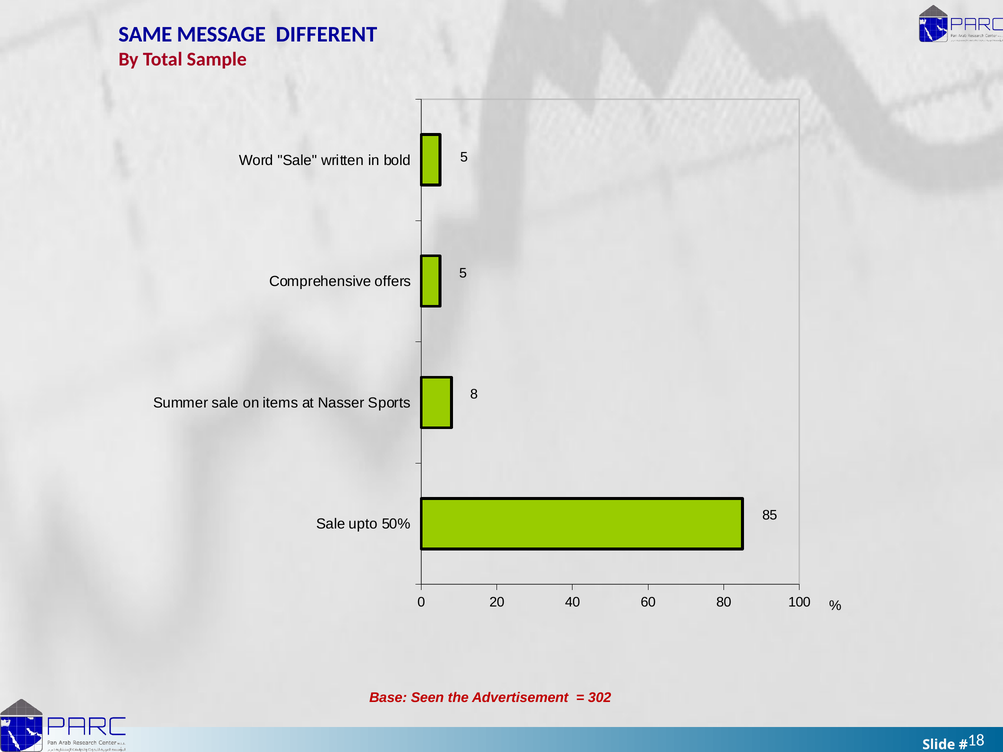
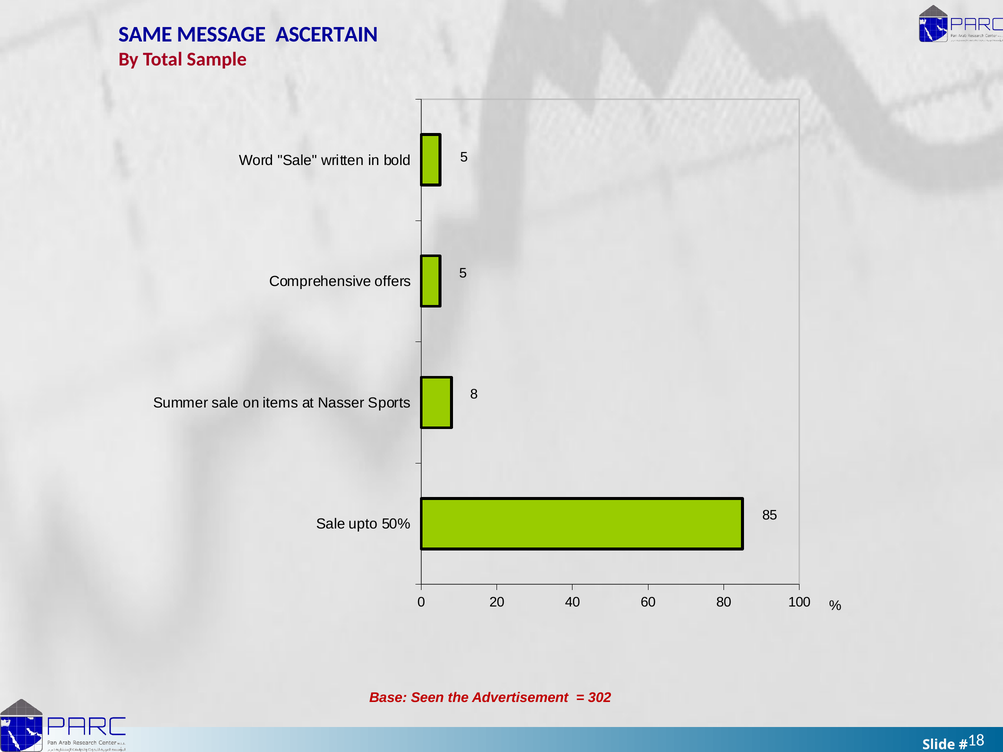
DIFFERENT: DIFFERENT -> ASCERTAIN
